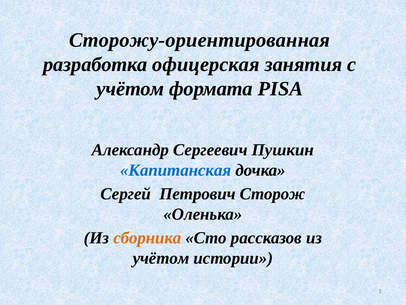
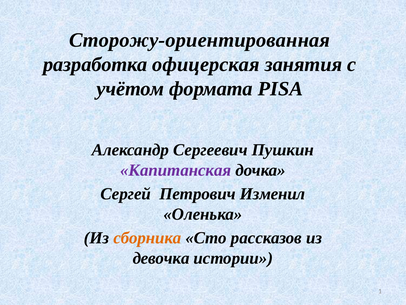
Капитанская colour: blue -> purple
Сторож: Сторож -> Изменил
учётом at (161, 258): учётом -> девочка
